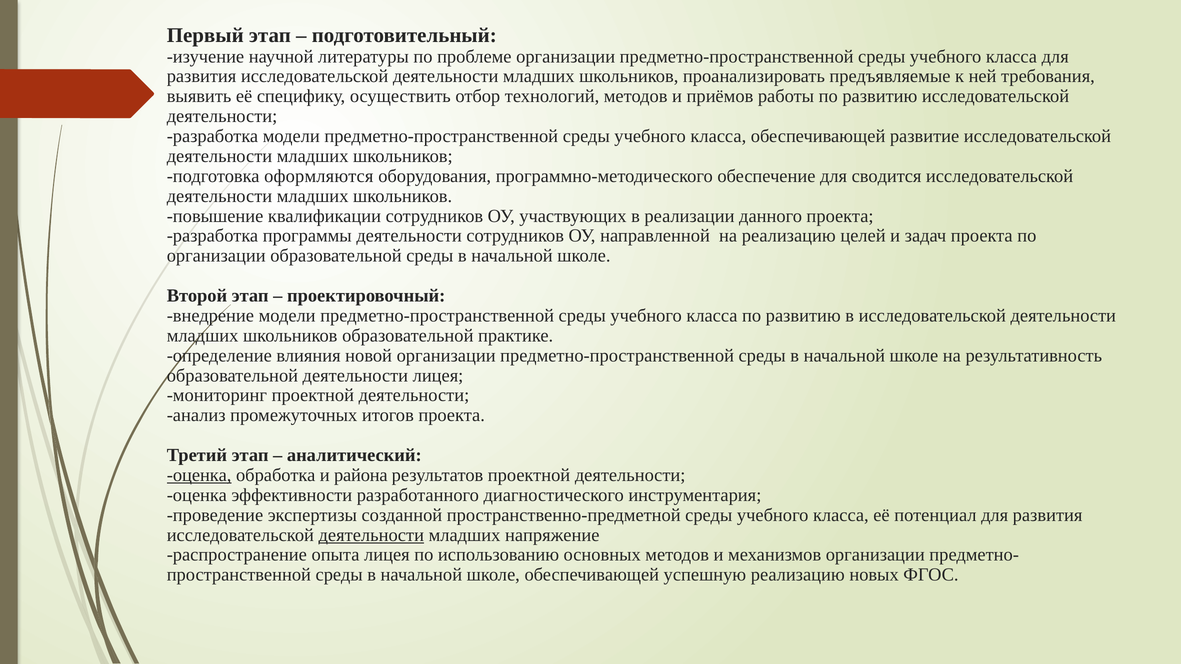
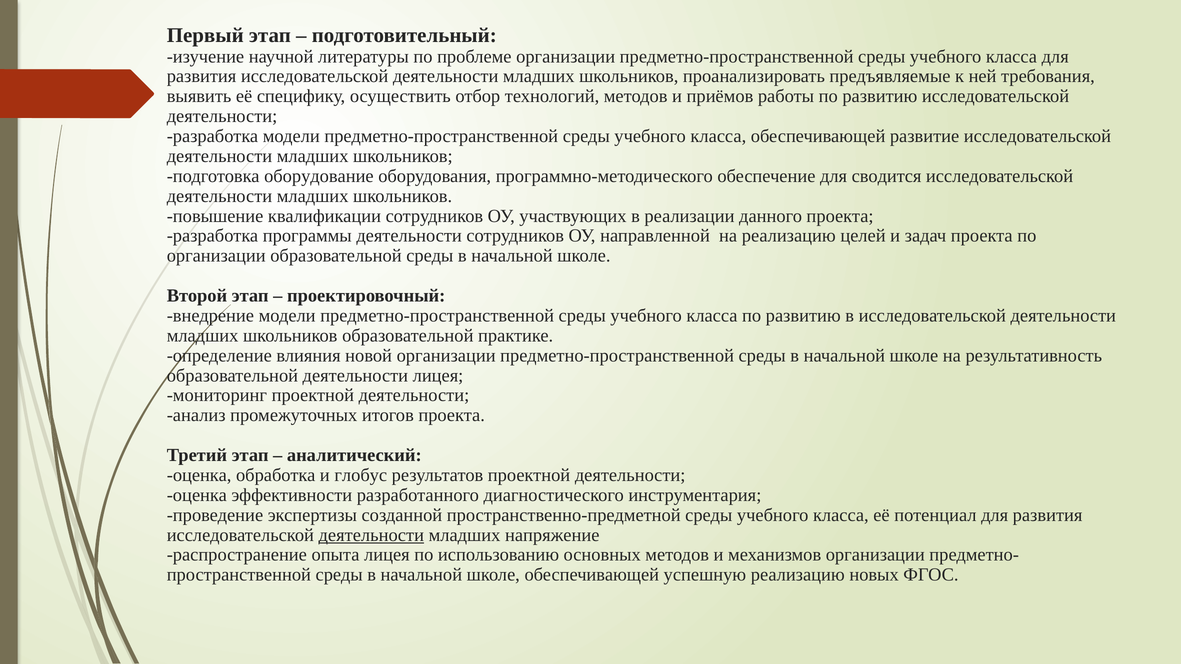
оформляются: оформляются -> оборудование
оценка at (199, 475) underline: present -> none
района: района -> глобус
